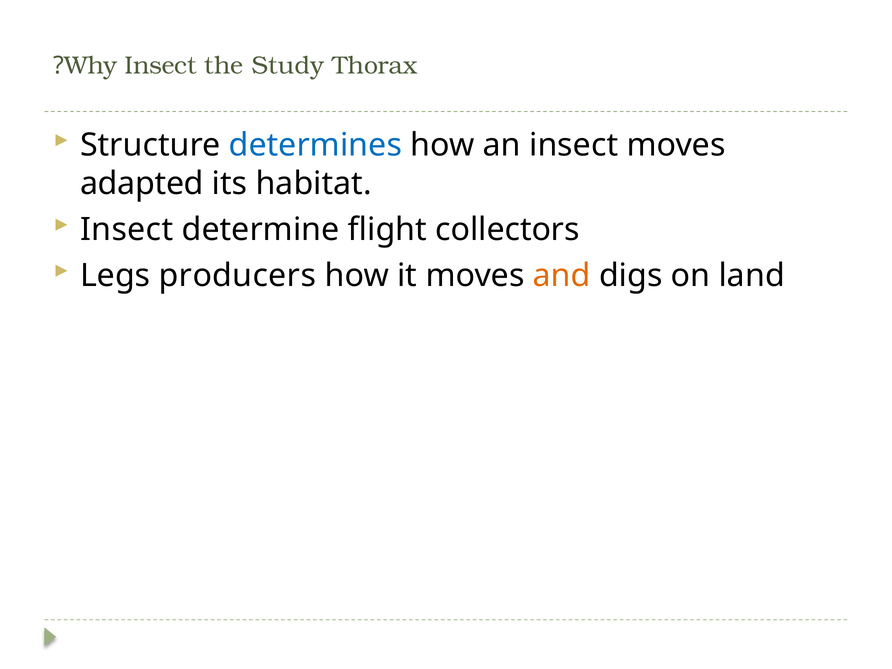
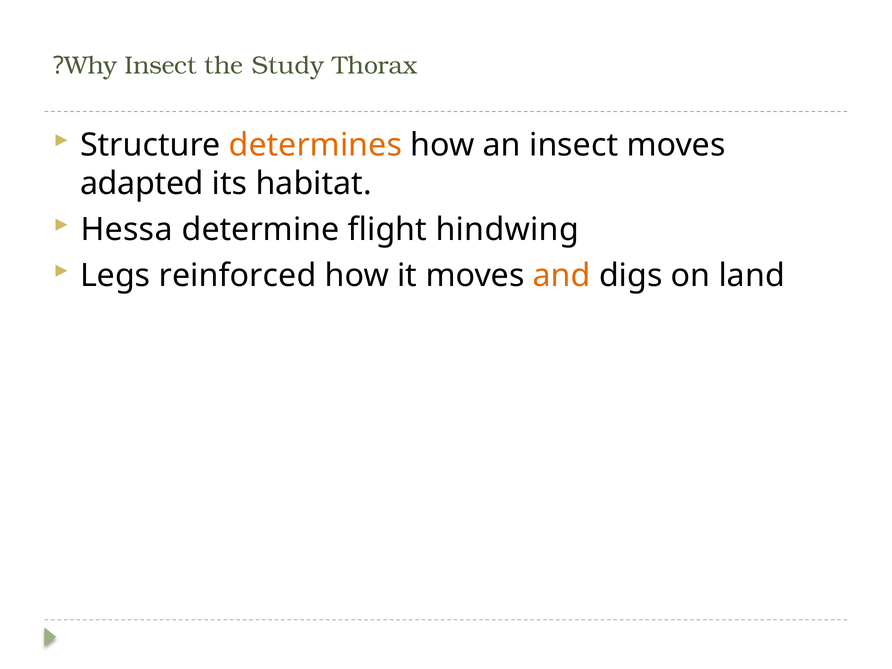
determines colour: blue -> orange
Insect at (127, 230): Insect -> Hessa
collectors: collectors -> hindwing
producers: producers -> reinforced
